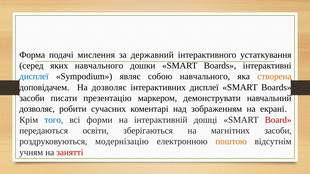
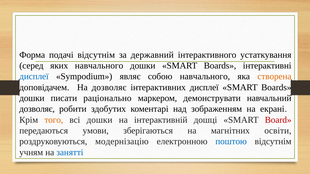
подачі мислення: мислення -> відсутнім
засоби at (32, 98): засоби -> дошки
презентацію: презентацію -> раціонально
сучасних: сучасних -> здобутих
того colour: blue -> orange
всі форми: форми -> дошки
освіти: освіти -> умови
магнітних засоби: засоби -> освіти
поштою colour: orange -> blue
занятті colour: red -> blue
